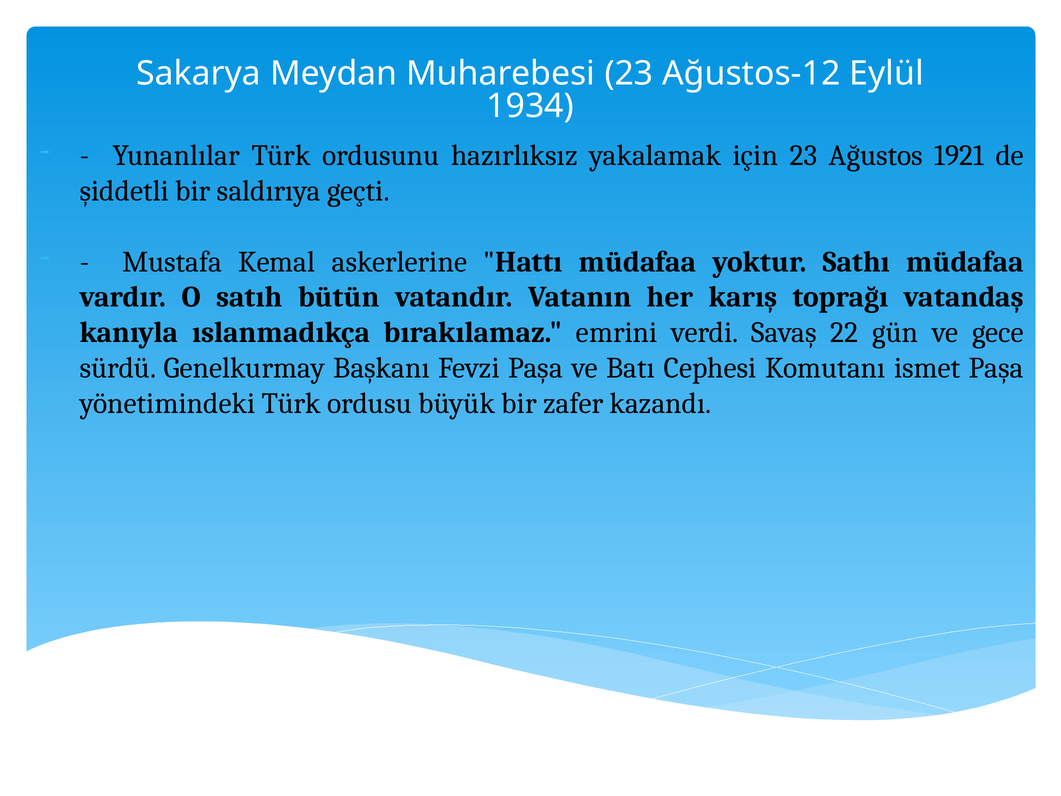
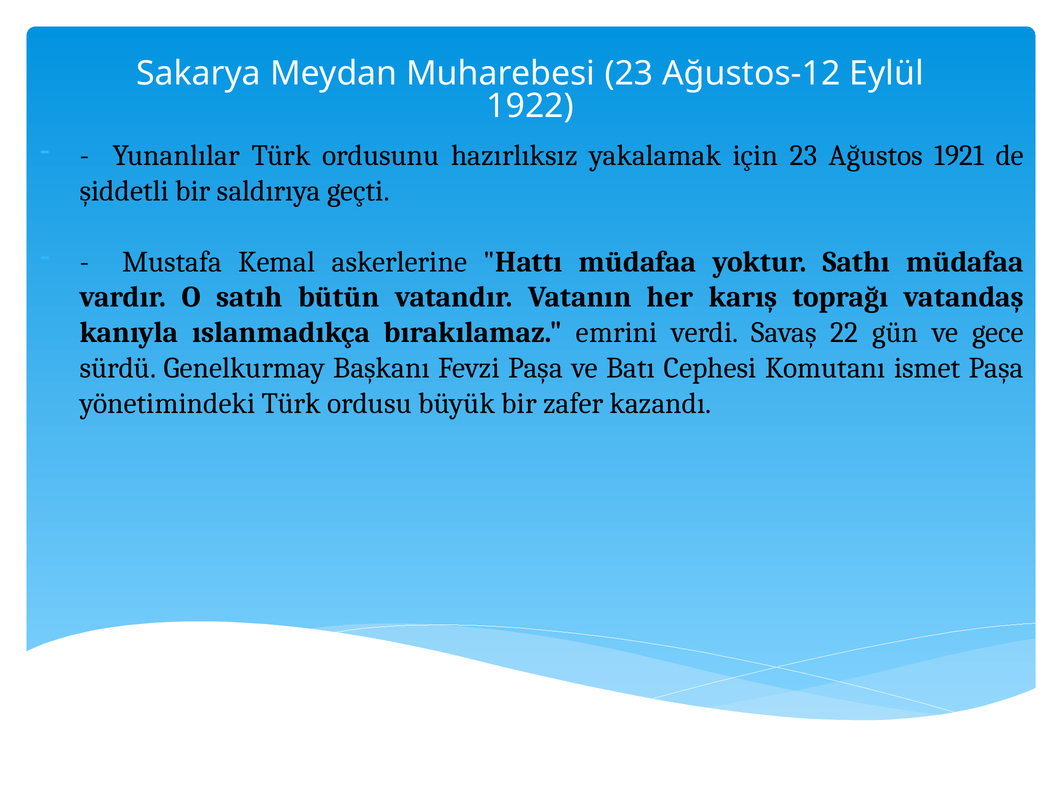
1934: 1934 -> 1922
